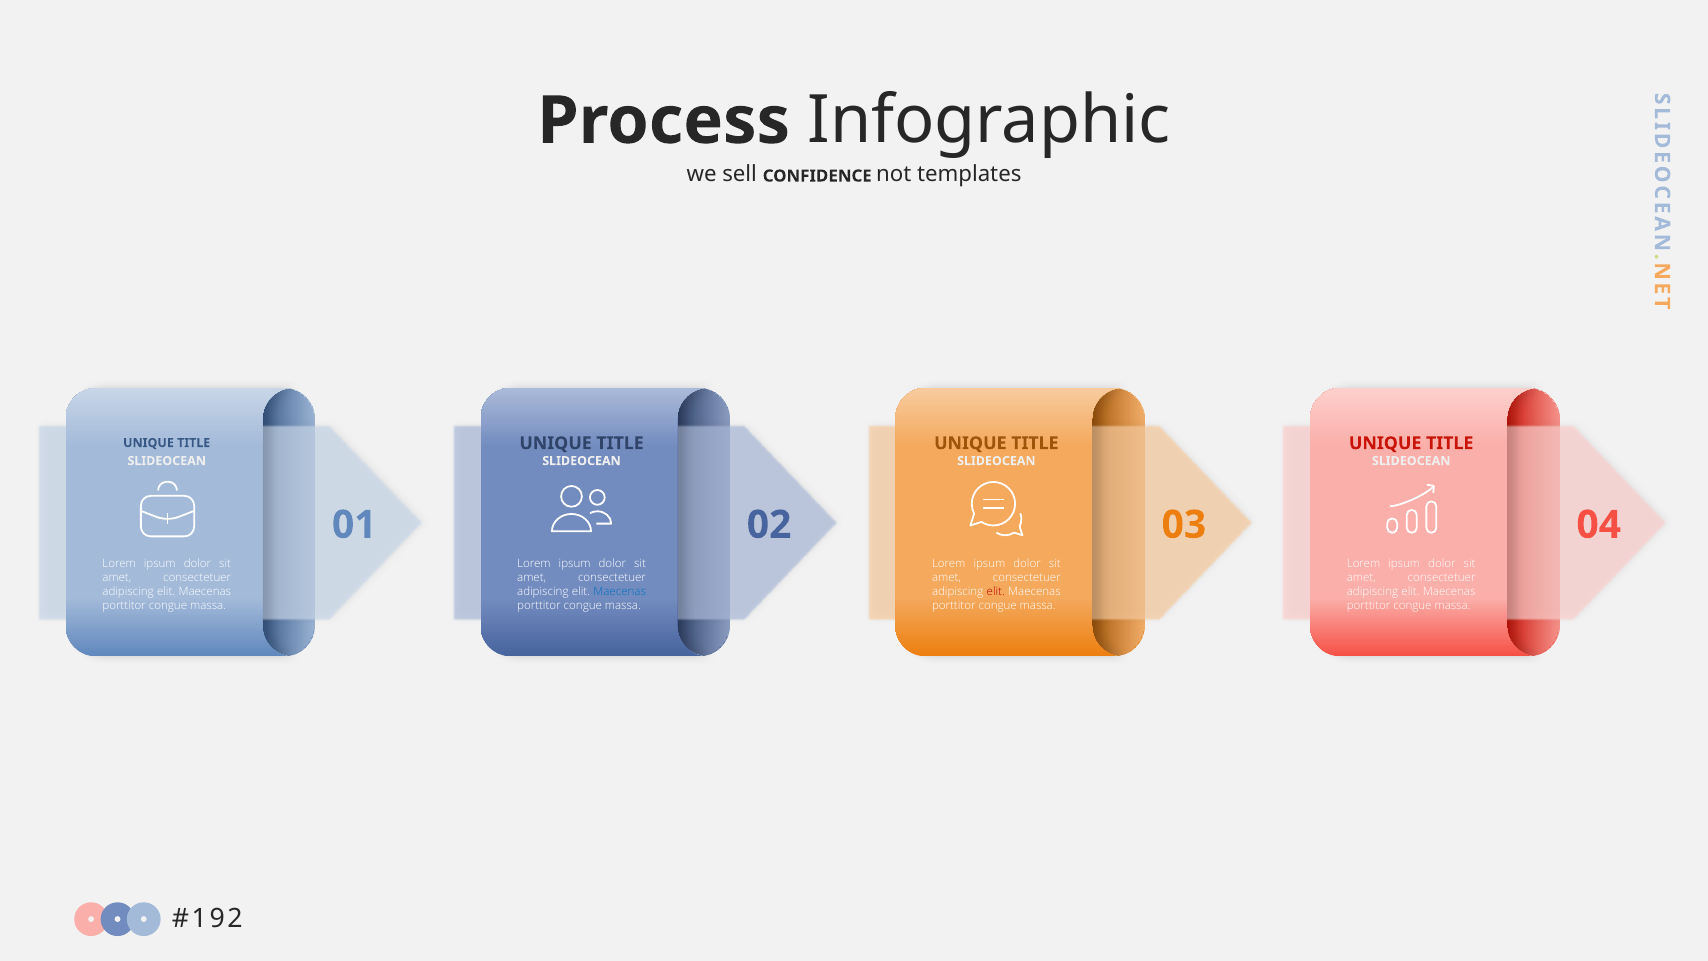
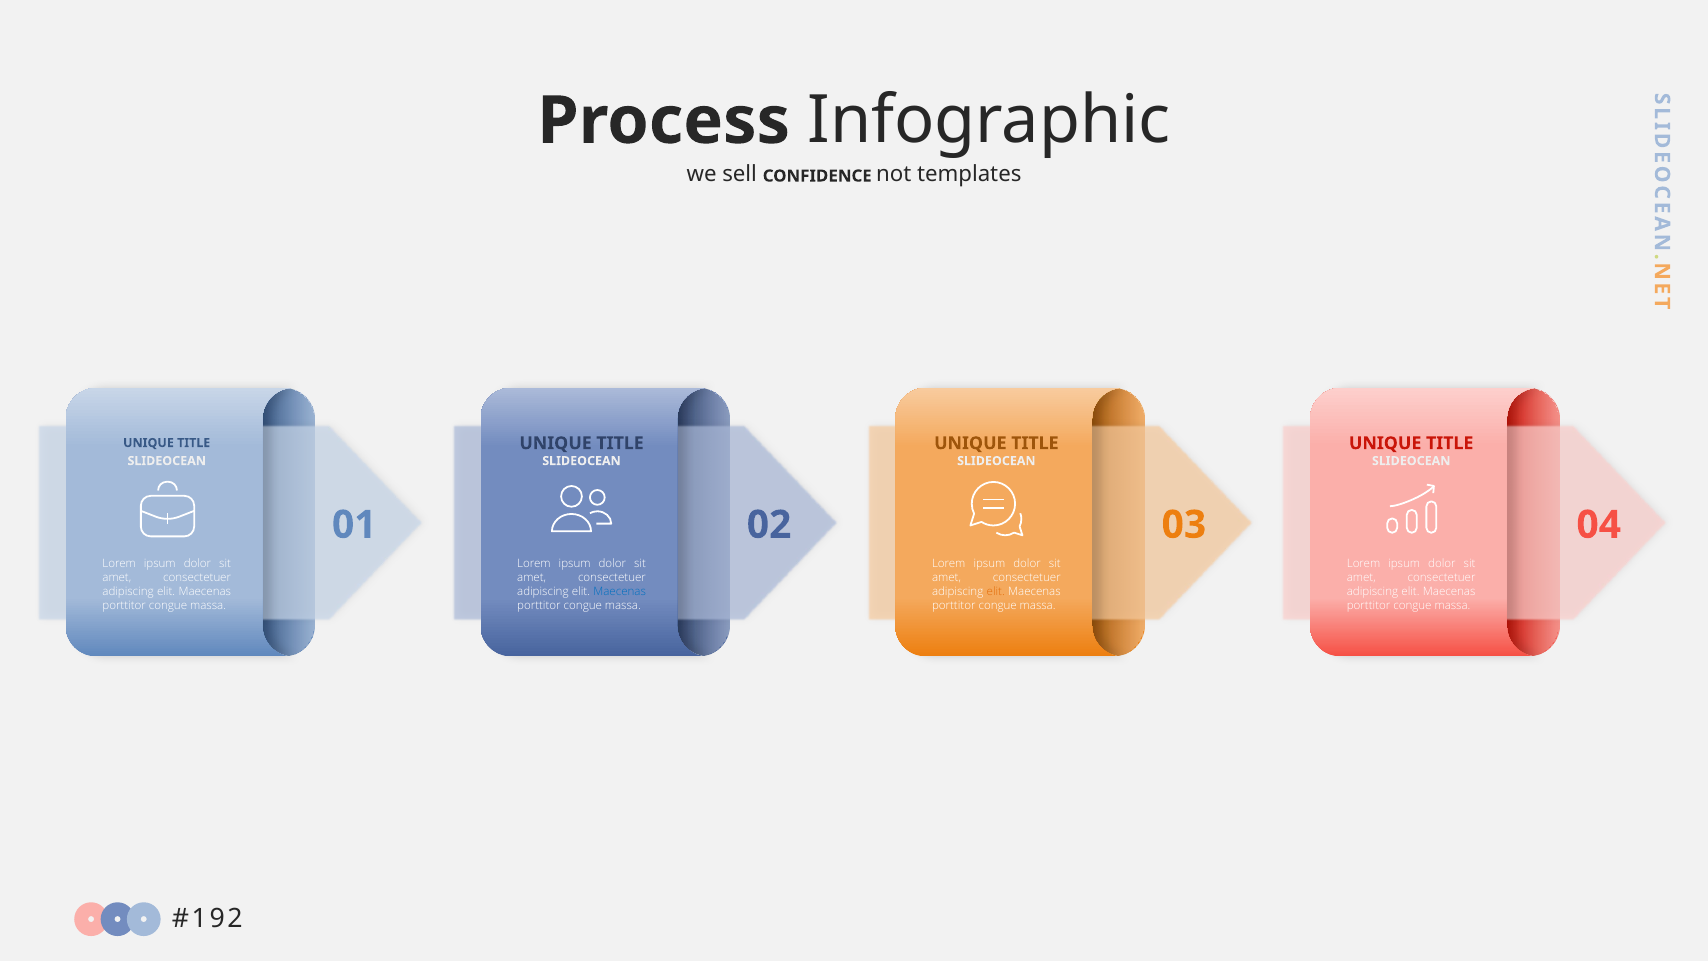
elit at (996, 592) colour: red -> orange
